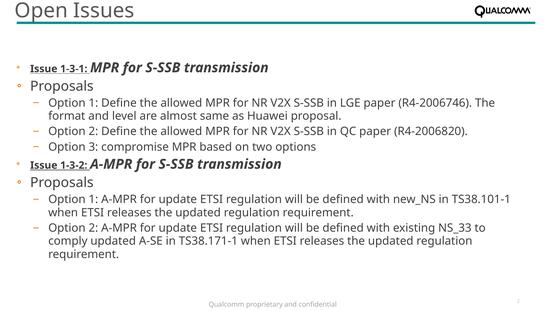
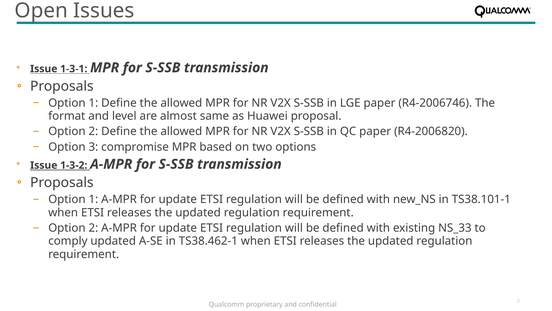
TS38.171-1: TS38.171-1 -> TS38.462-1
